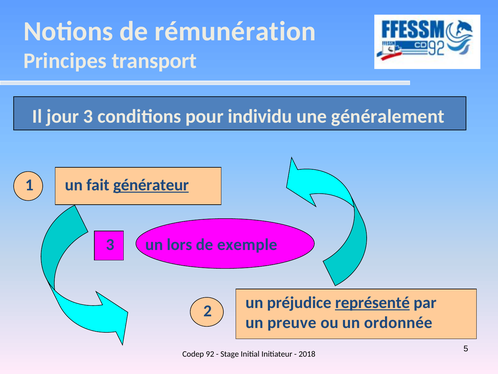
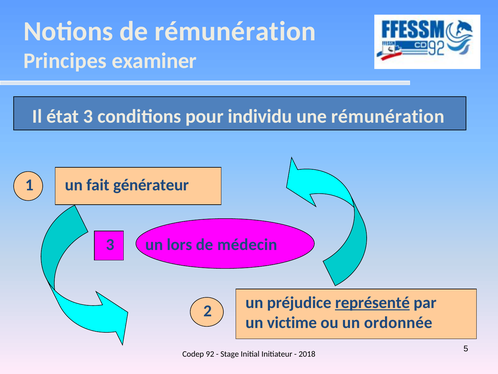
transport: transport -> examiner
jour: jour -> état
une généralement: généralement -> rémunération
générateur underline: present -> none
exemple: exemple -> médecin
preuve: preuve -> victime
